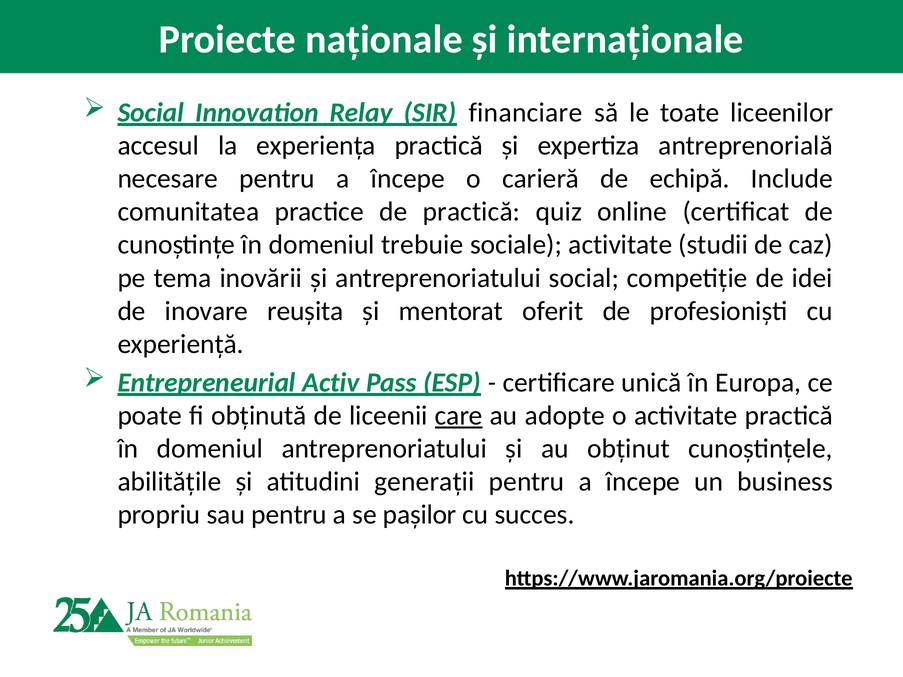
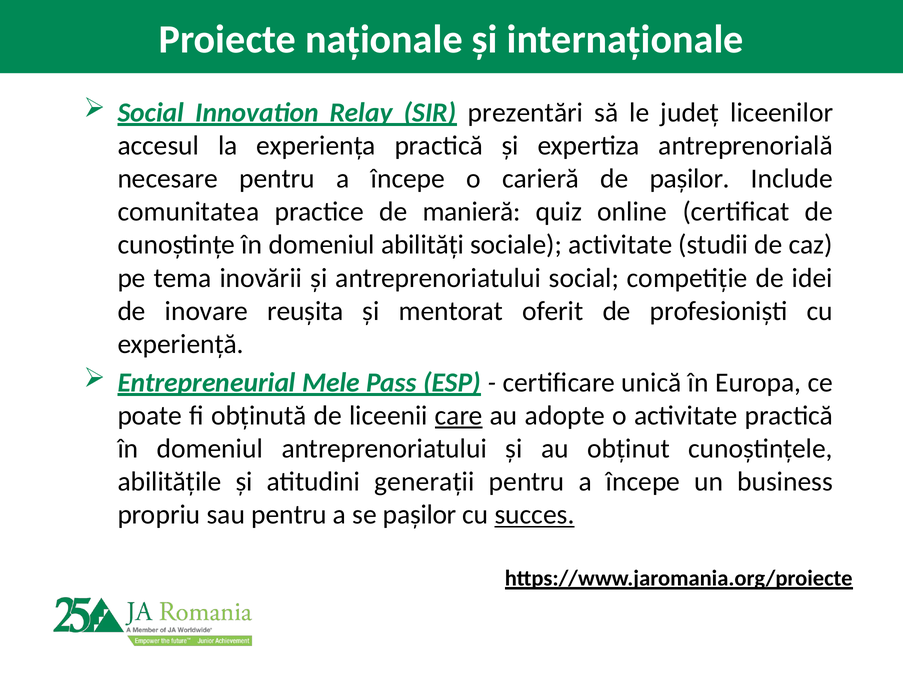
financiare: financiare -> prezentări
toate: toate -> județ
de echipă: echipă -> pașilor
de practică: practică -> manieră
trebuie: trebuie -> abilități
Activ: Activ -> Mele
succes underline: none -> present
